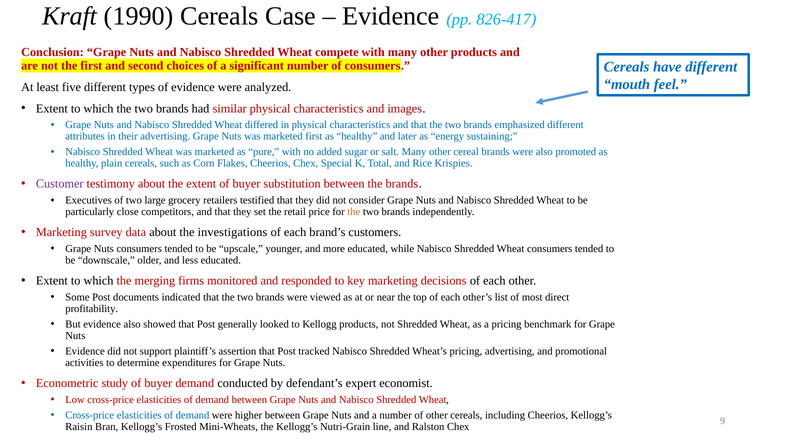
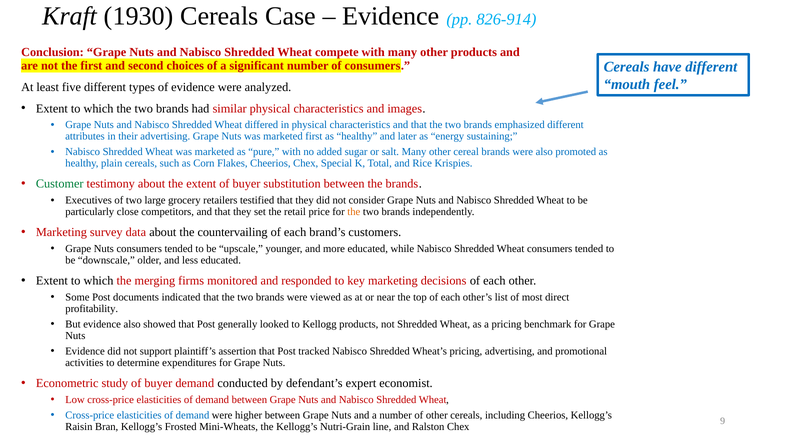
1990: 1990 -> 1930
826-417: 826-417 -> 826-914
Customer colour: purple -> green
investigations: investigations -> countervailing
